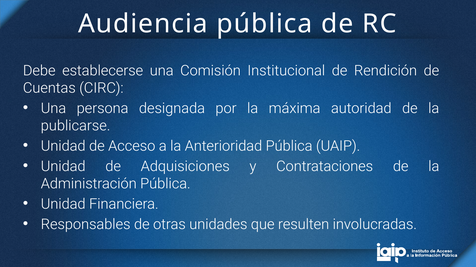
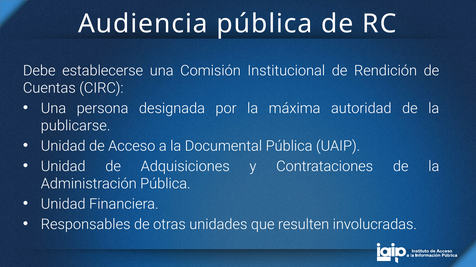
Anterioridad: Anterioridad -> Documental
